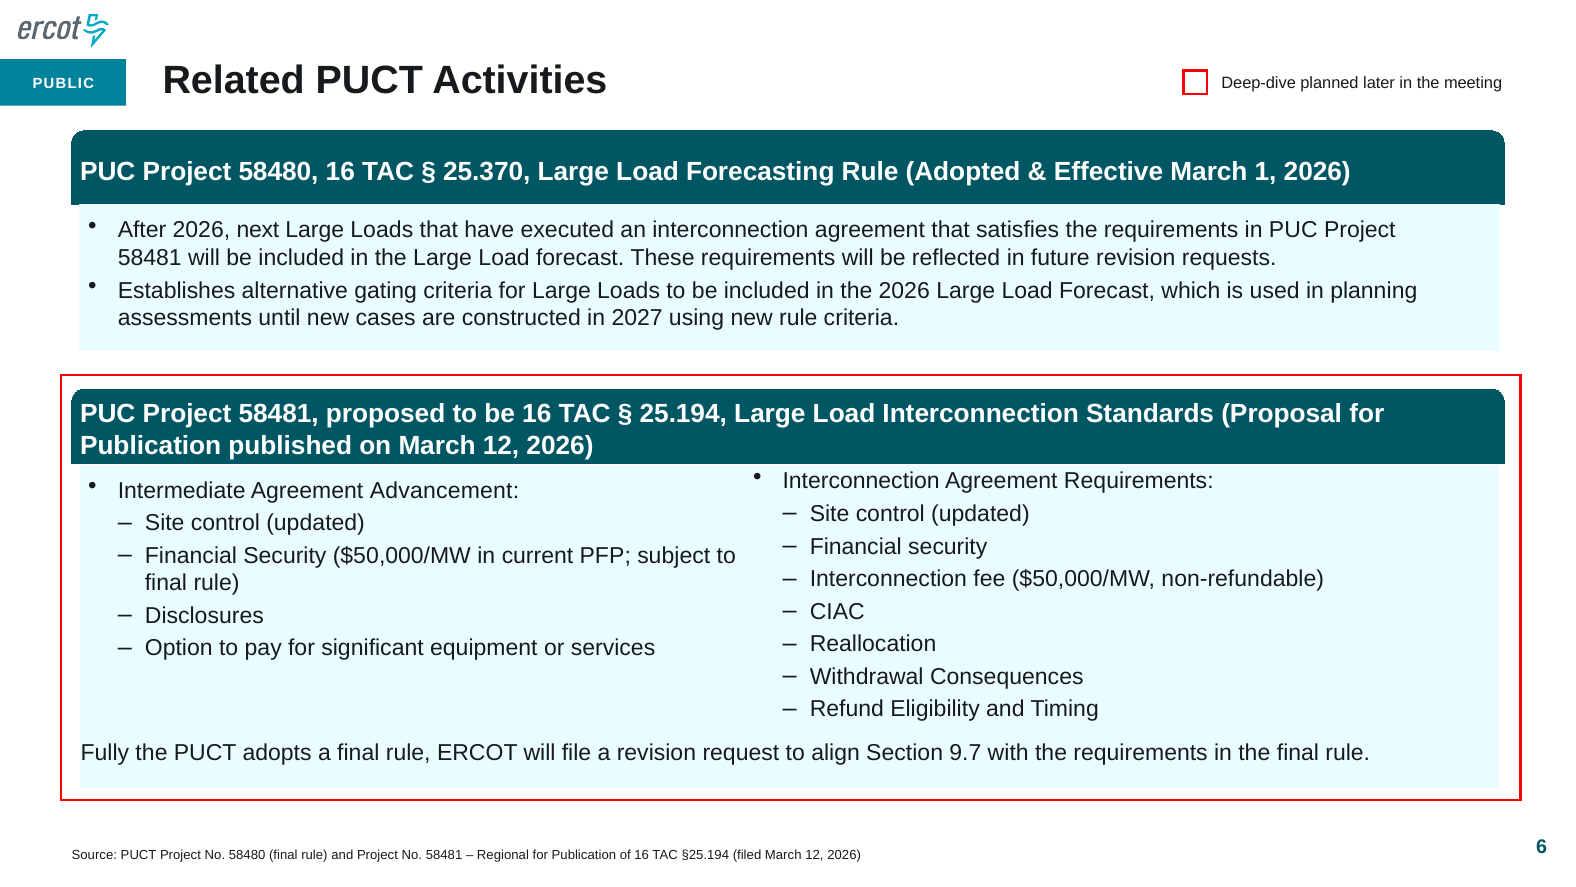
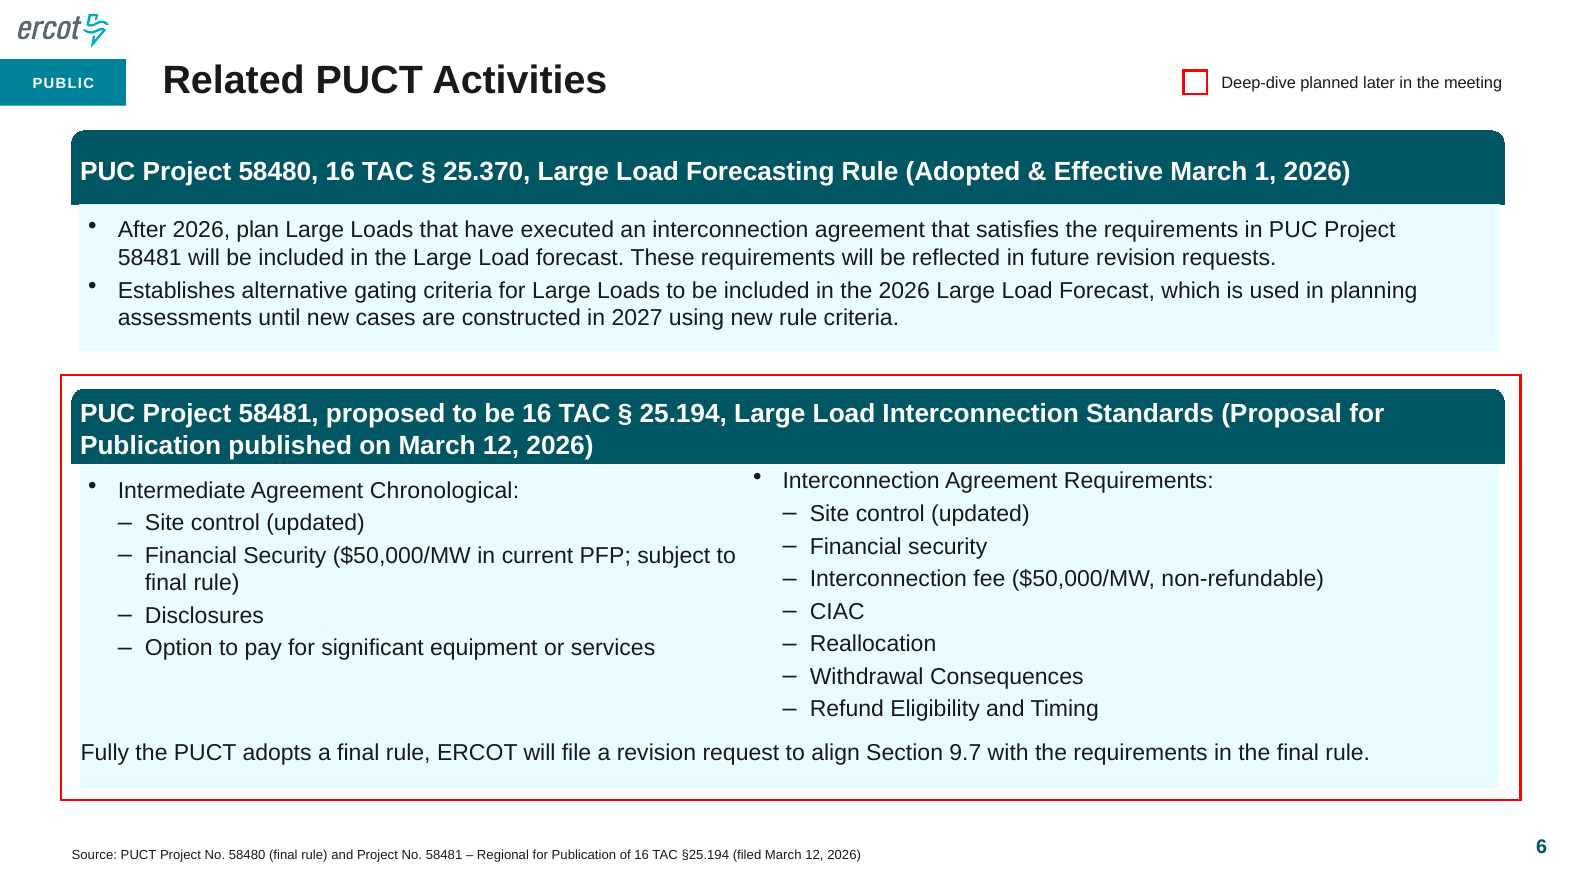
next: next -> plan
Advancement: Advancement -> Chronological
